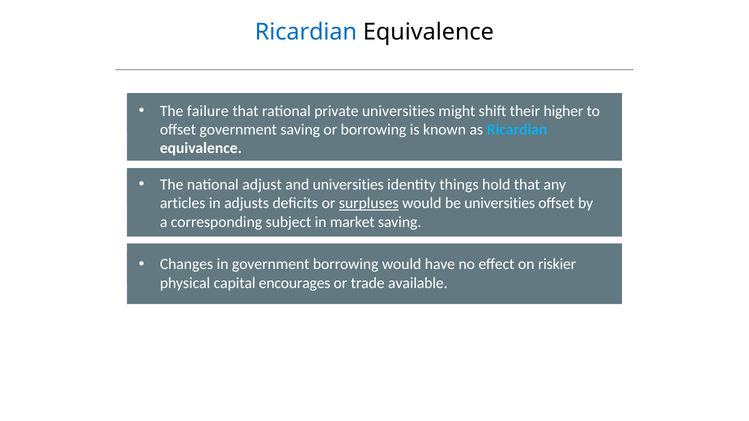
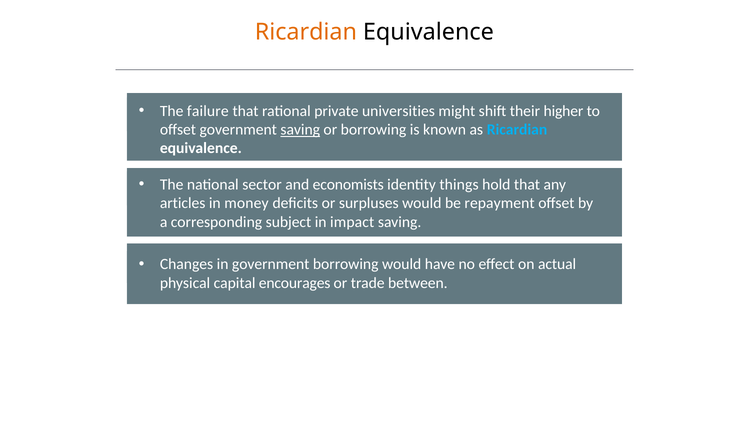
Ricardian at (306, 32) colour: blue -> orange
saving at (300, 130) underline: none -> present
adjust: adjust -> sector
and universities: universities -> economists
adjusts: adjusts -> money
surpluses underline: present -> none
be universities: universities -> repayment
in market: market -> impact
riskier: riskier -> actual
available: available -> between
